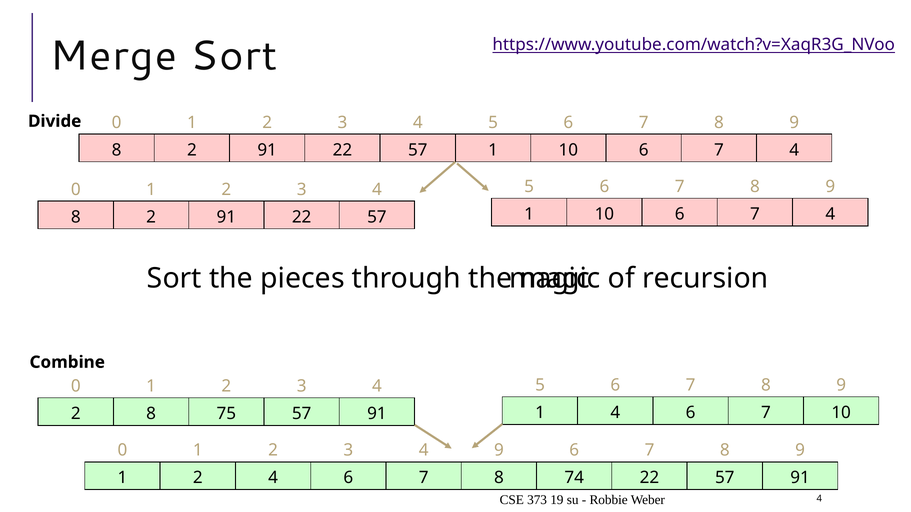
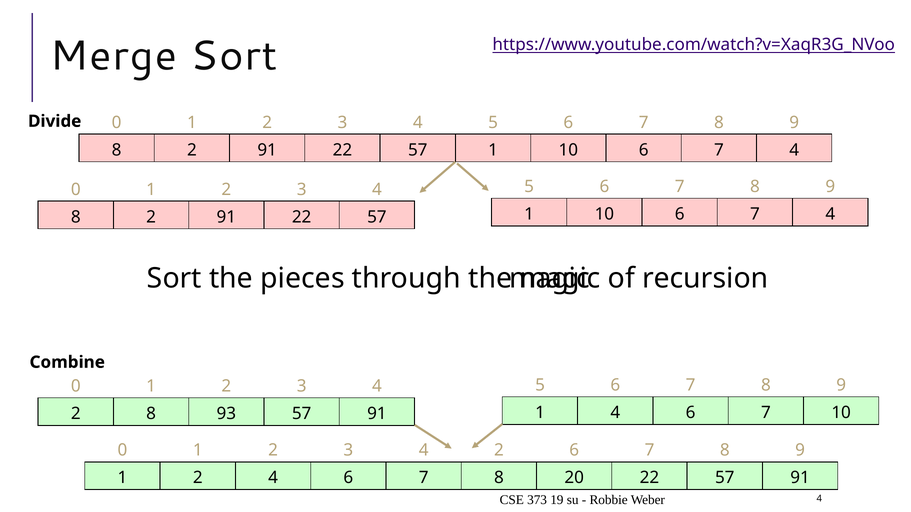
75: 75 -> 93
9 at (499, 451): 9 -> 2
74: 74 -> 20
